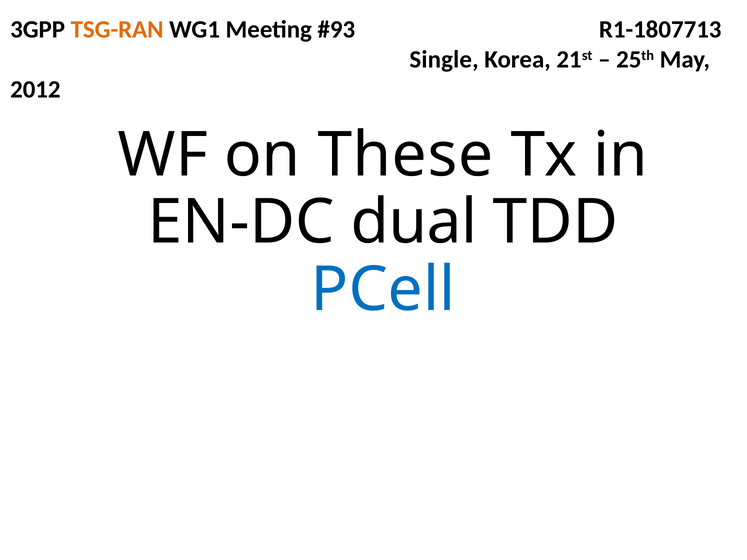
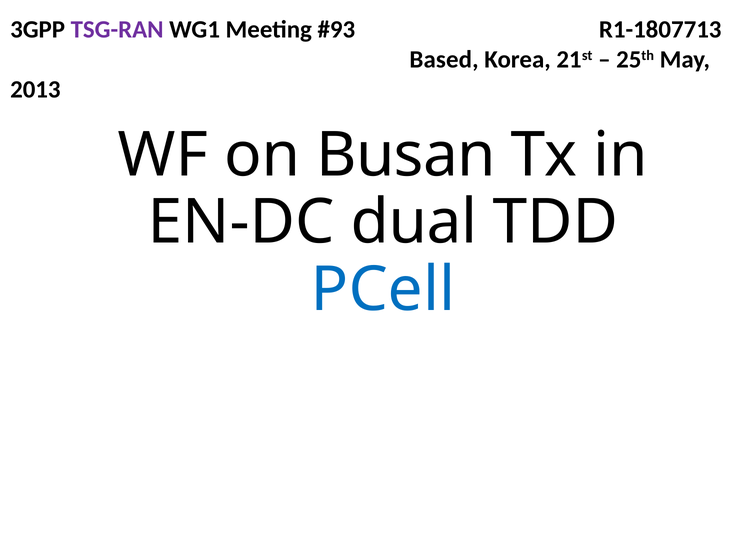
TSG-RAN colour: orange -> purple
Single: Single -> Based
2012: 2012 -> 2013
These: These -> Busan
